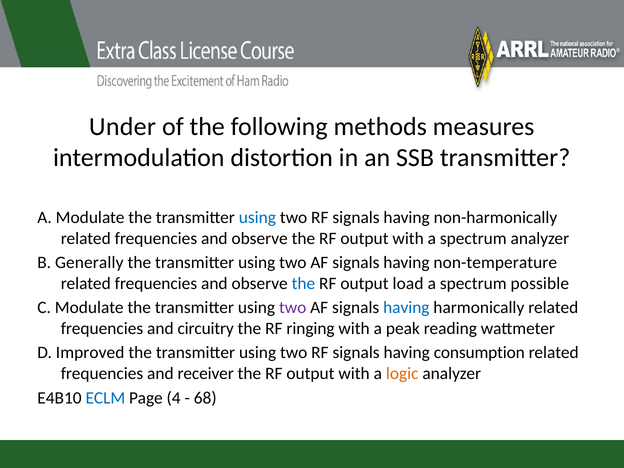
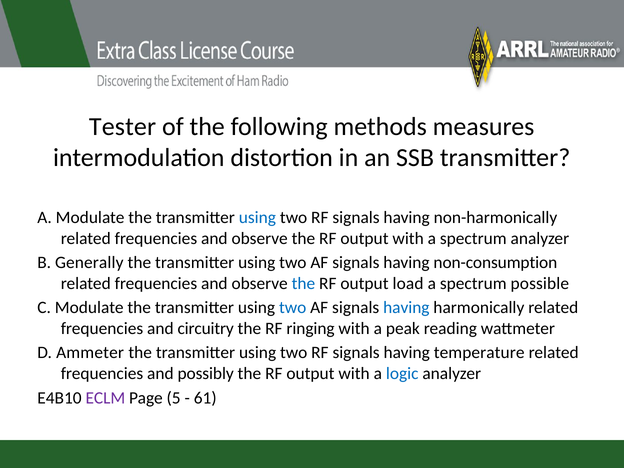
Under: Under -> Tester
non-temperature: non-temperature -> non-consumption
two at (293, 308) colour: purple -> blue
Improved: Improved -> Ammeter
consumption: consumption -> temperature
receiver: receiver -> possibly
logic colour: orange -> blue
ECLM colour: blue -> purple
4: 4 -> 5
68: 68 -> 61
